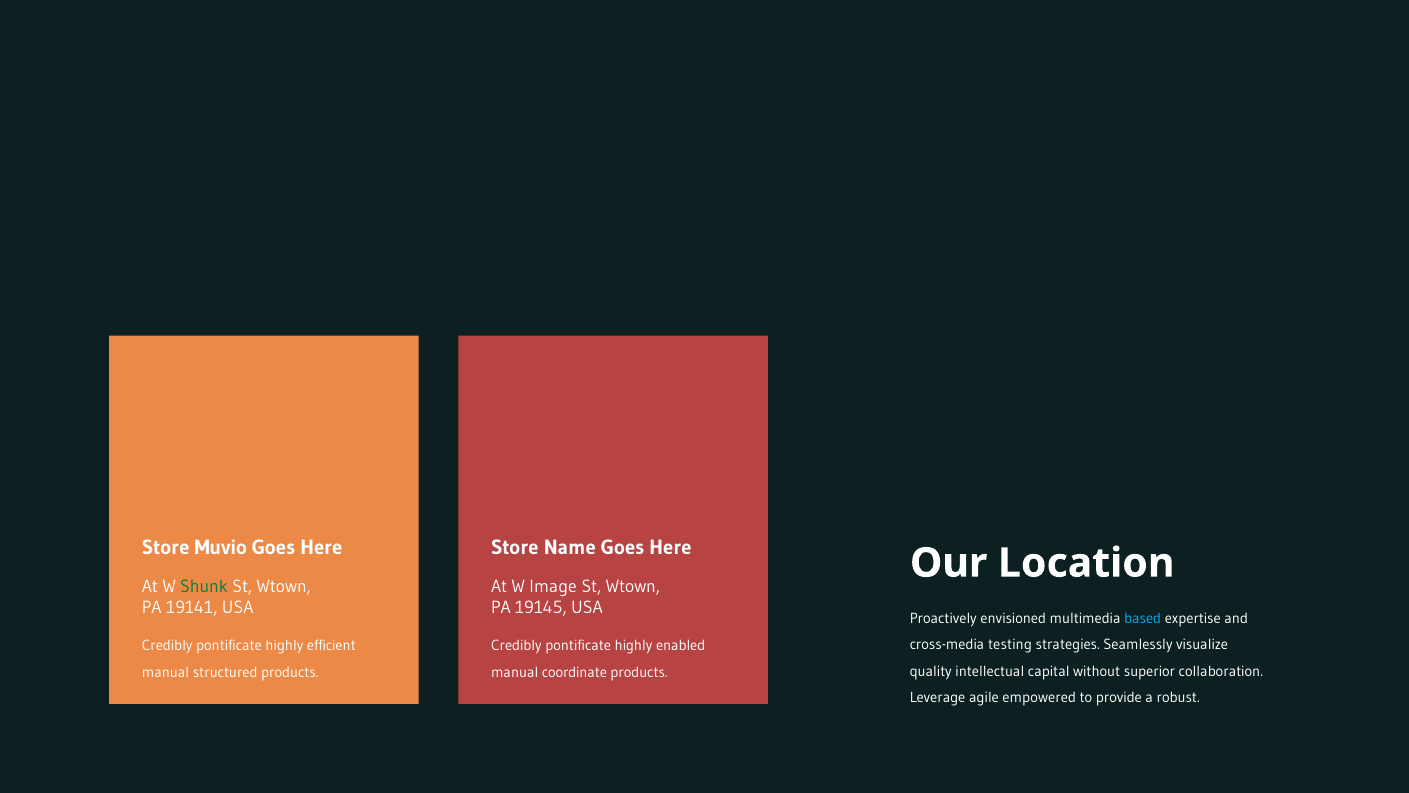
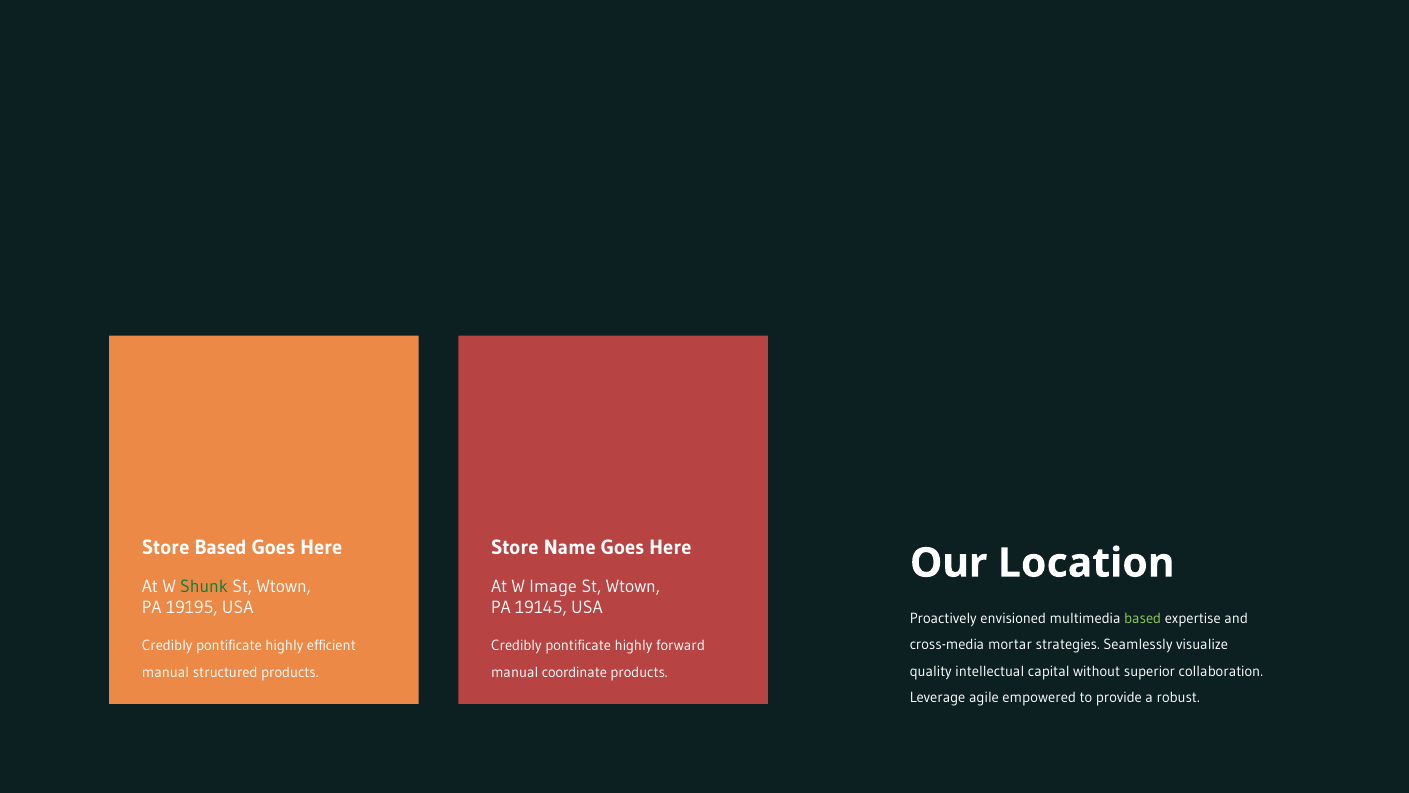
Store Muvio: Muvio -> Based
19141: 19141 -> 19195
based at (1143, 618) colour: light blue -> light green
testing: testing -> mortar
enabled: enabled -> forward
